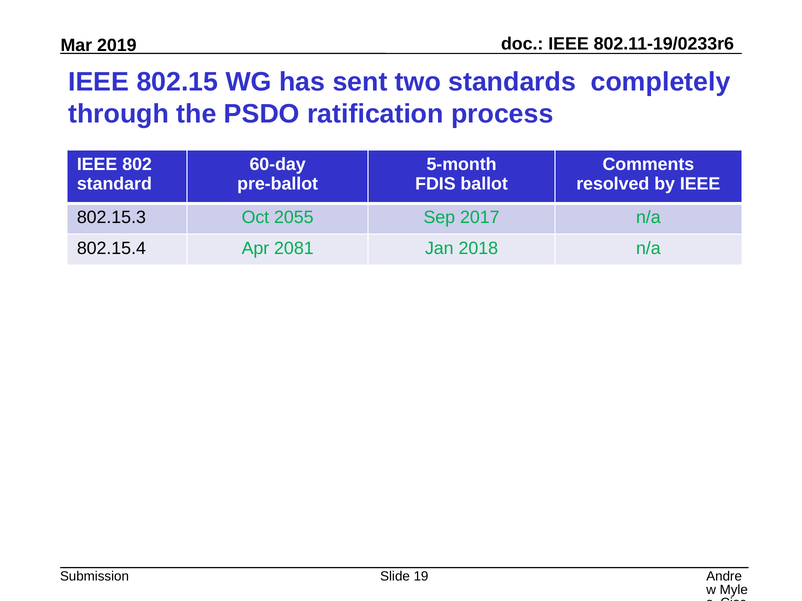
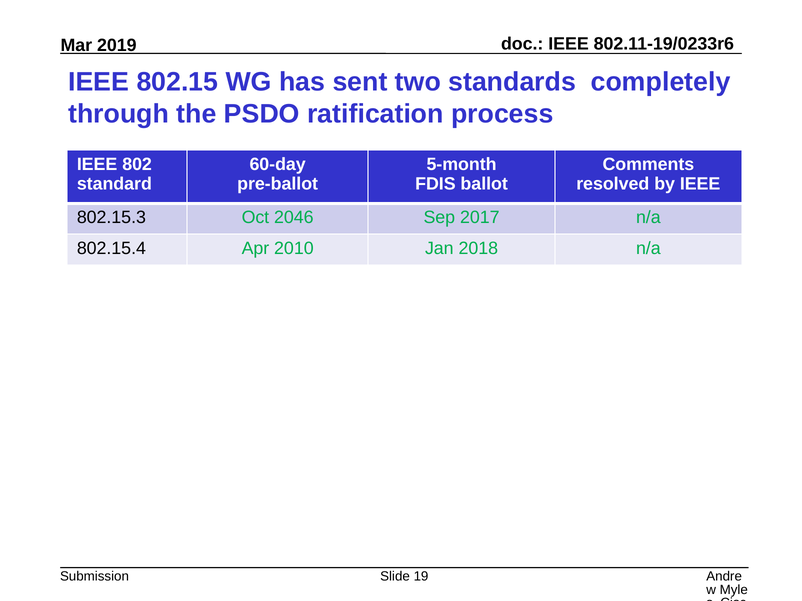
2055: 2055 -> 2046
2081: 2081 -> 2010
